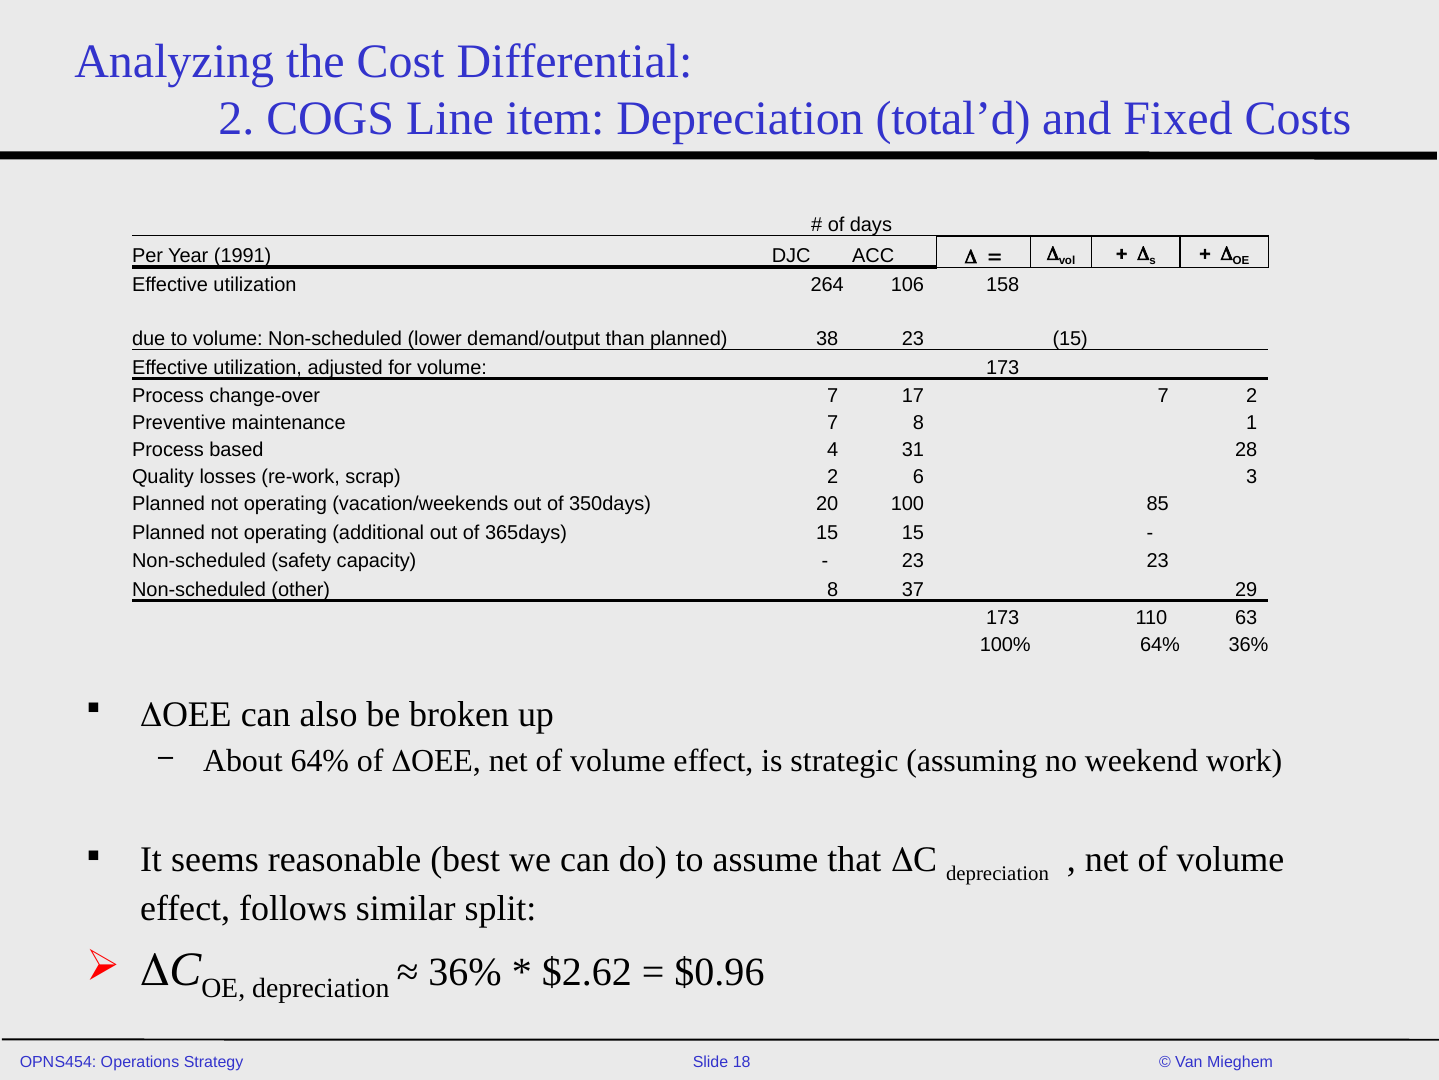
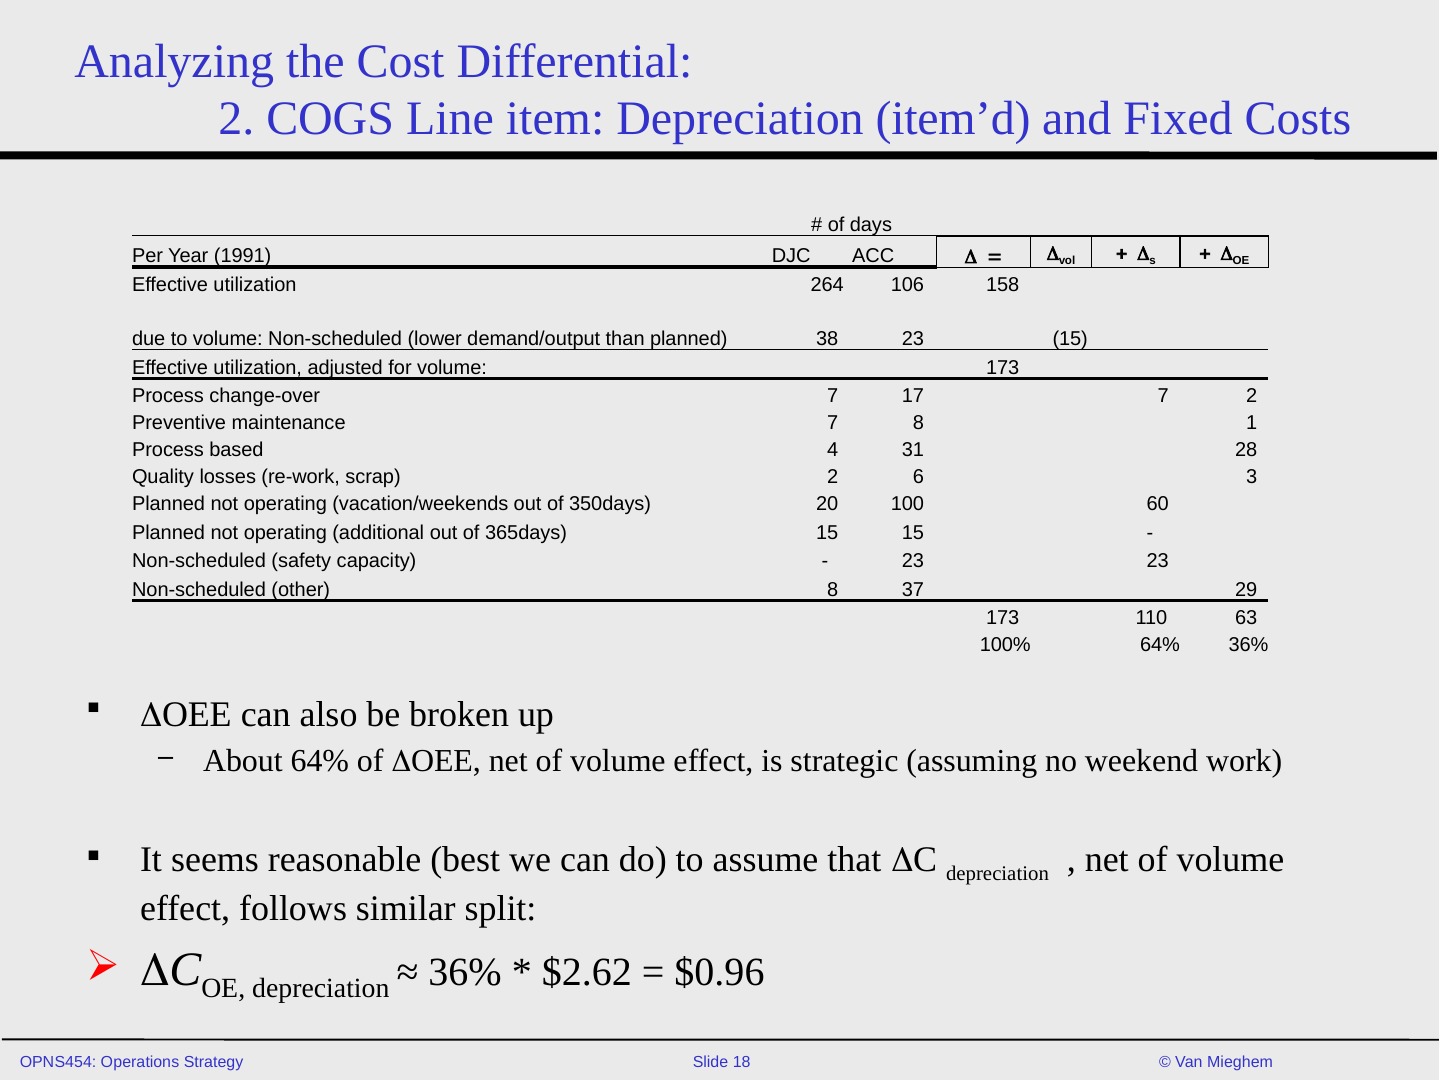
total’d: total’d -> item’d
85: 85 -> 60
